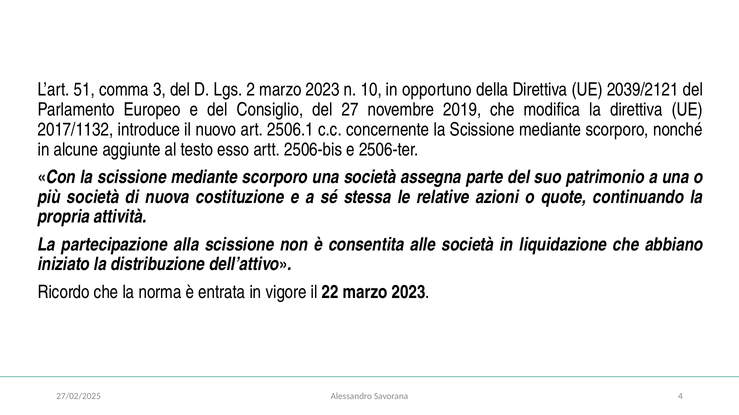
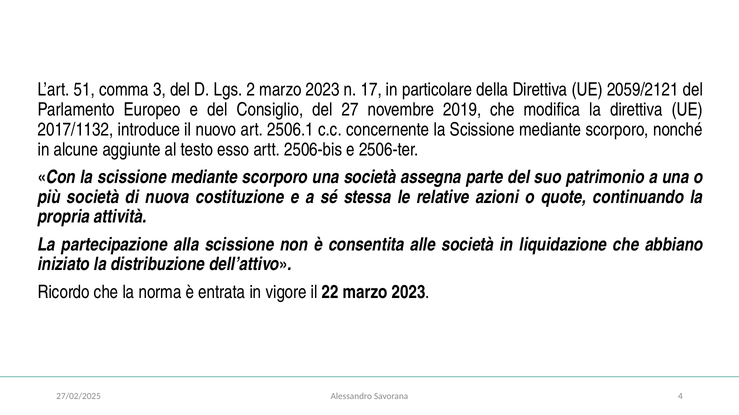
10: 10 -> 17
opportuno: opportuno -> particolare
2039/2121: 2039/2121 -> 2059/2121
